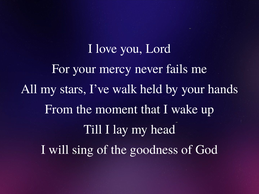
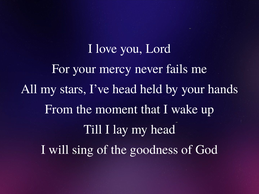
I’ve walk: walk -> head
